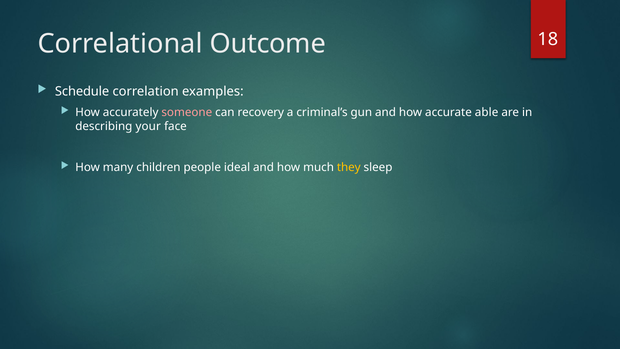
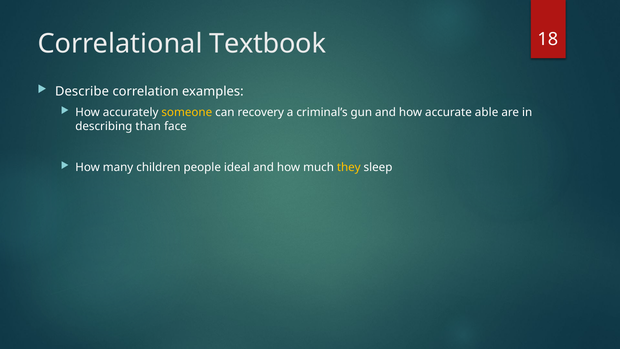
Outcome: Outcome -> Textbook
Schedule: Schedule -> Describe
someone colour: pink -> yellow
your: your -> than
